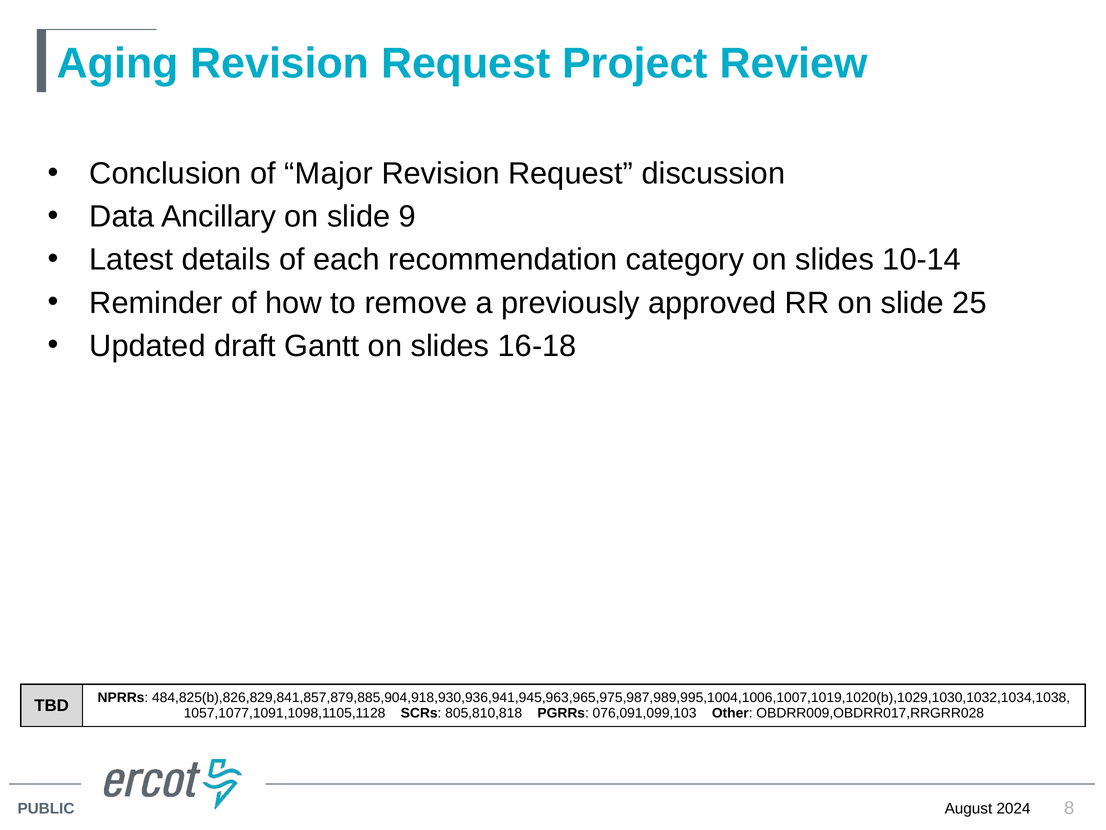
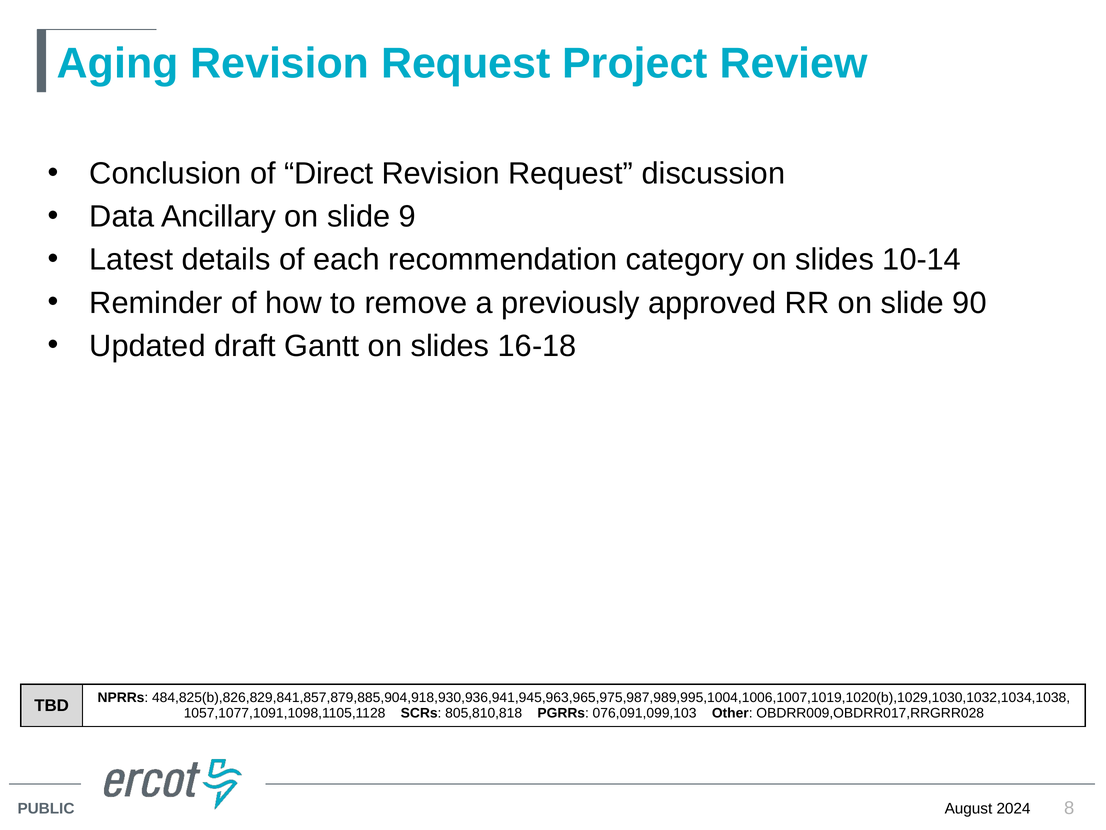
Major: Major -> Direct
25: 25 -> 90
